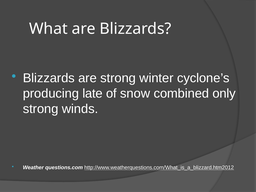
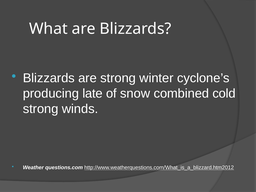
only: only -> cold
